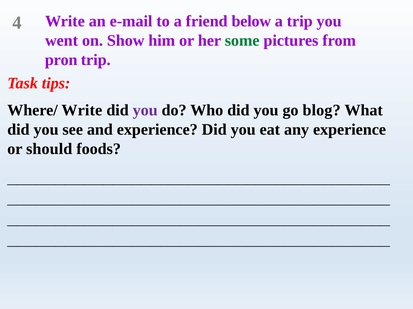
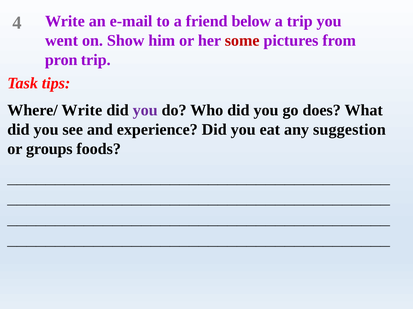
some colour: green -> red
blog: blog -> does
any experience: experience -> suggestion
should: should -> groups
